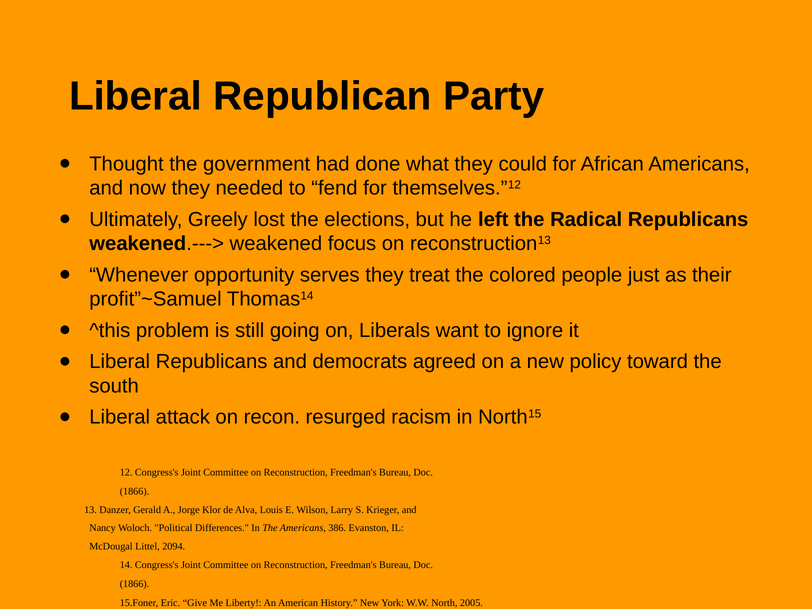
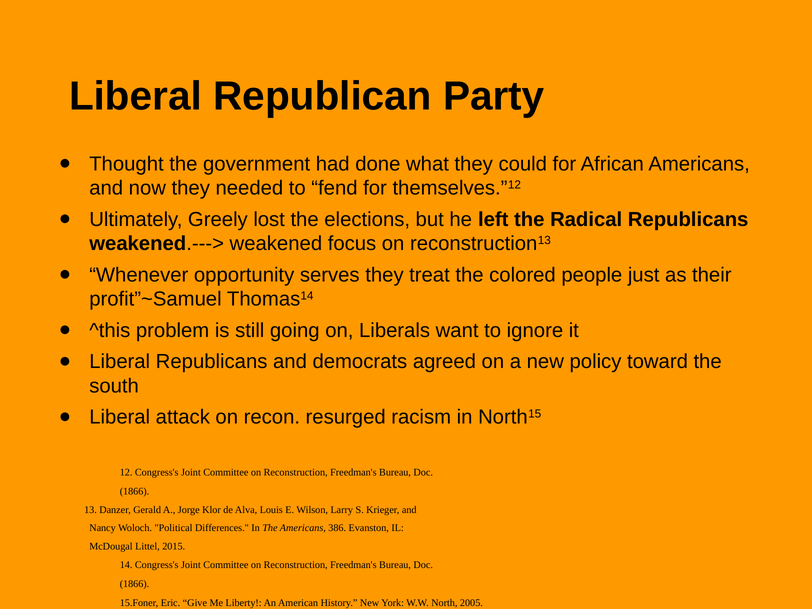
2094: 2094 -> 2015
